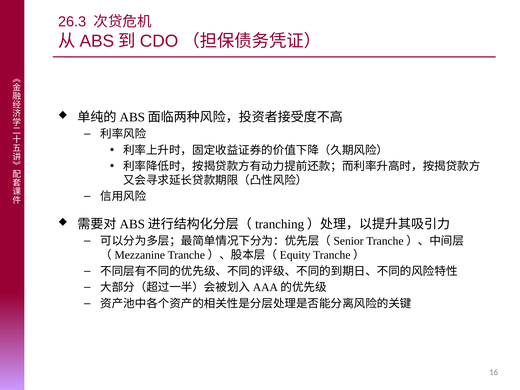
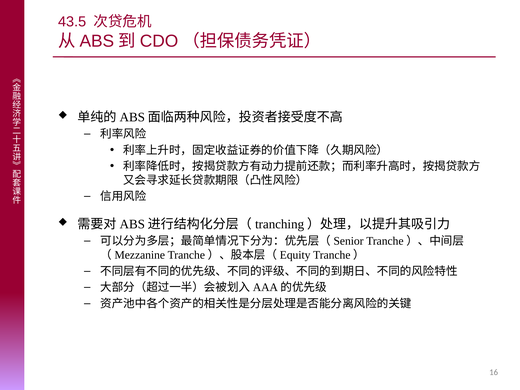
26.3: 26.3 -> 43.5
